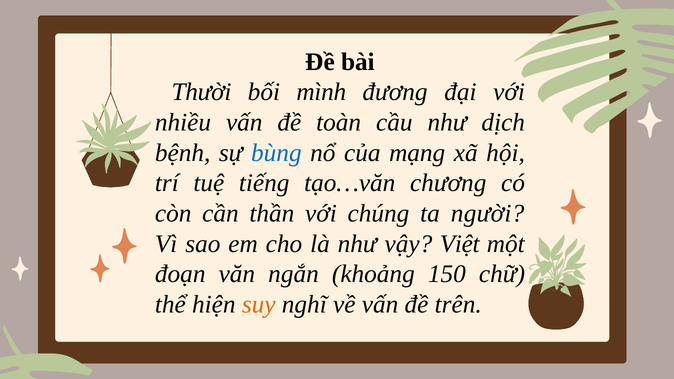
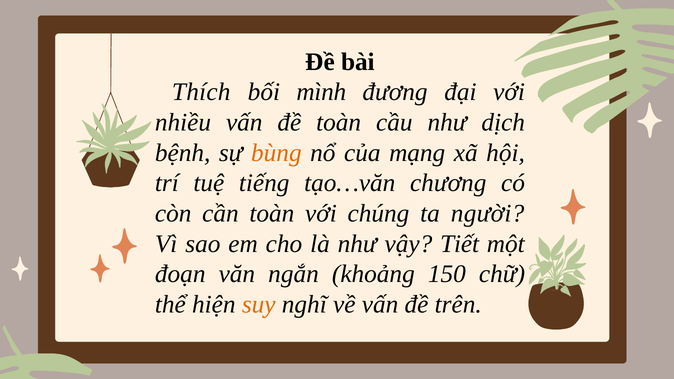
Thười: Thười -> Thích
bùng colour: blue -> orange
cần thần: thần -> toàn
Việt: Việt -> Tiết
